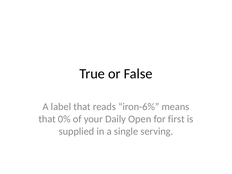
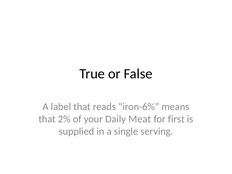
0%: 0% -> 2%
Open: Open -> Meat
